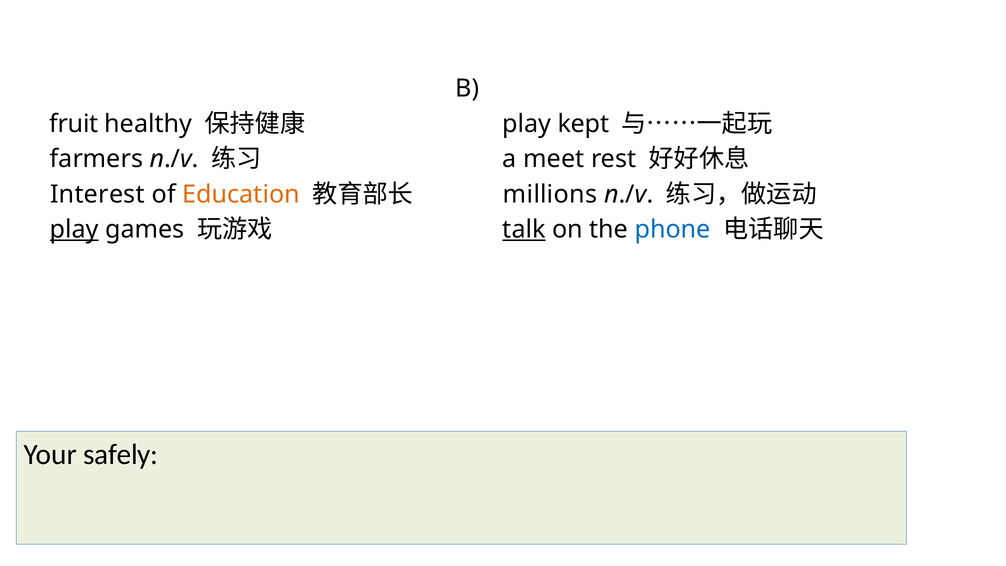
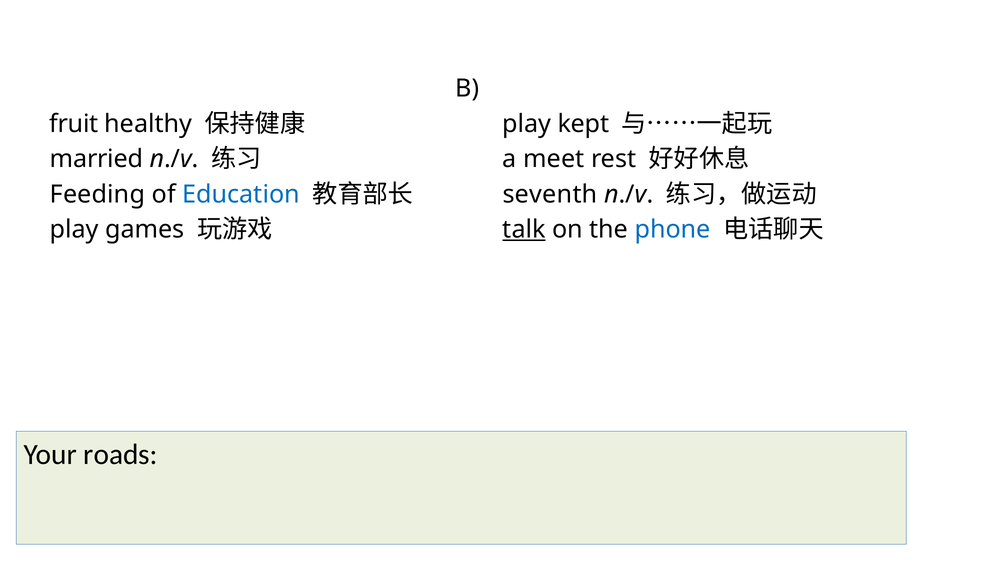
farmers: farmers -> married
Interest: Interest -> Feeding
Education colour: orange -> blue
millions: millions -> seventh
play at (74, 229) underline: present -> none
safely: safely -> roads
